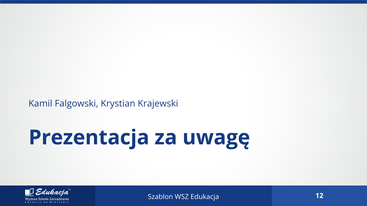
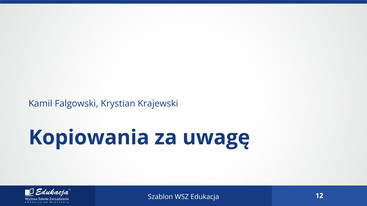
Prezentacja: Prezentacja -> Kopiowania
